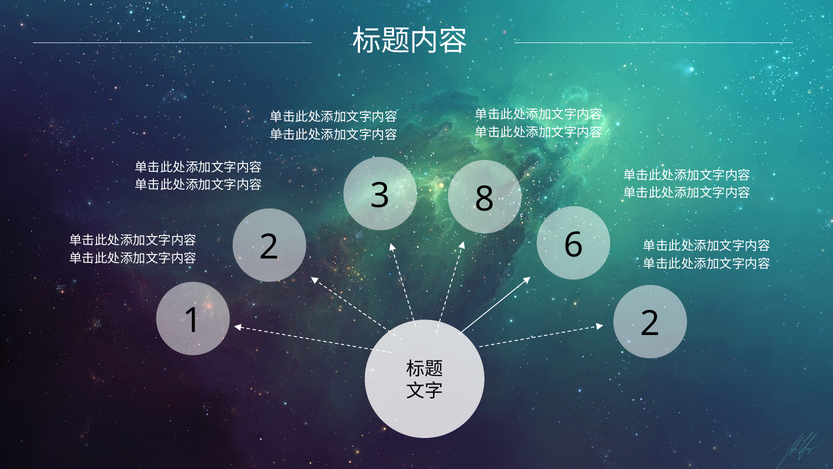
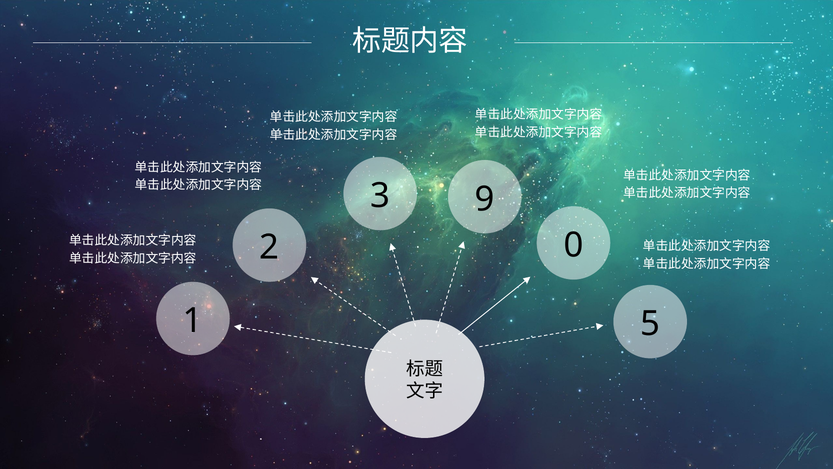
8: 8 -> 9
6: 6 -> 0
1 2: 2 -> 5
